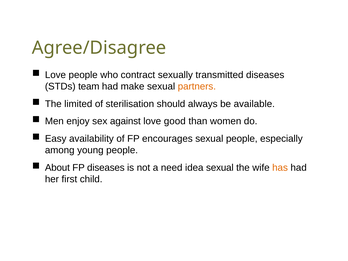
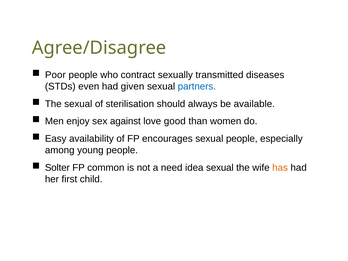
Love at (55, 75): Love -> Poor
team: team -> even
make: make -> given
partners colour: orange -> blue
The limited: limited -> sexual
About: About -> Solter
FP diseases: diseases -> common
